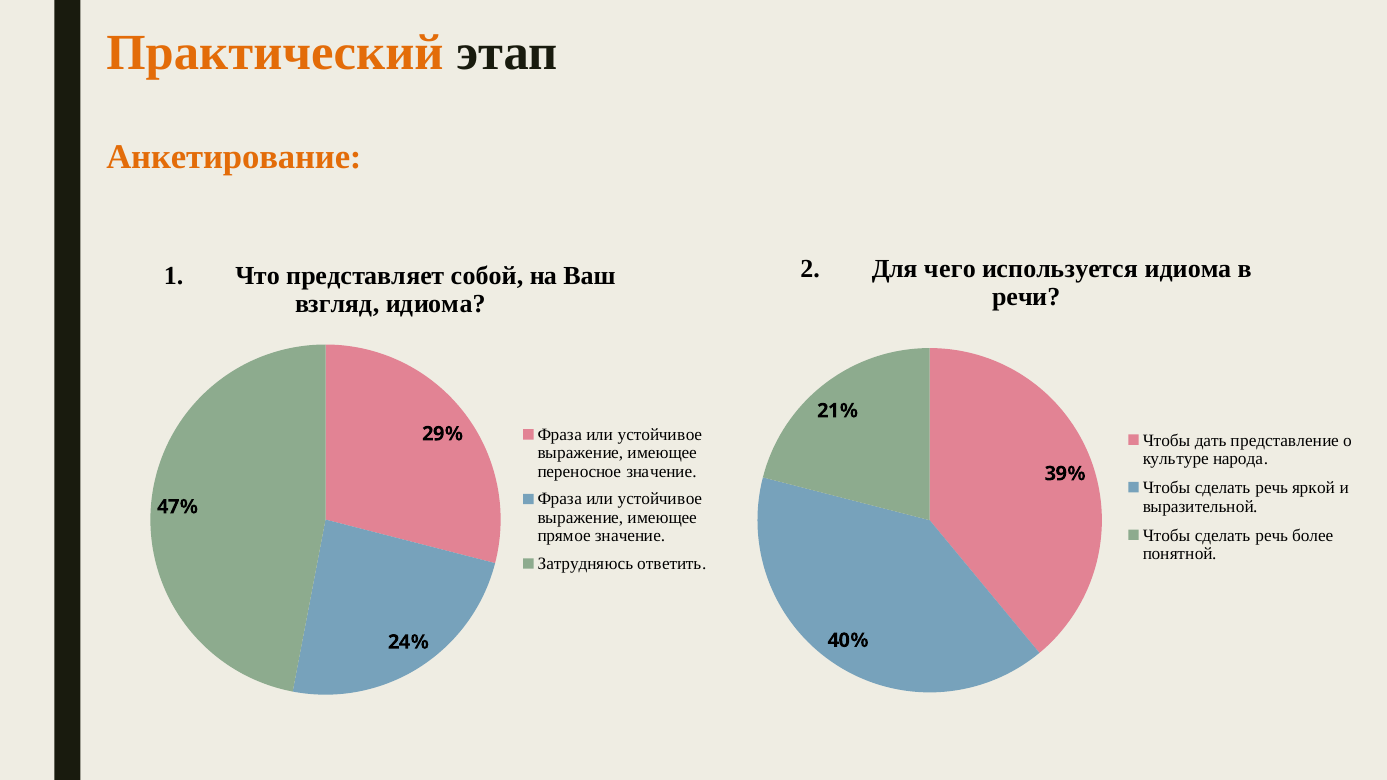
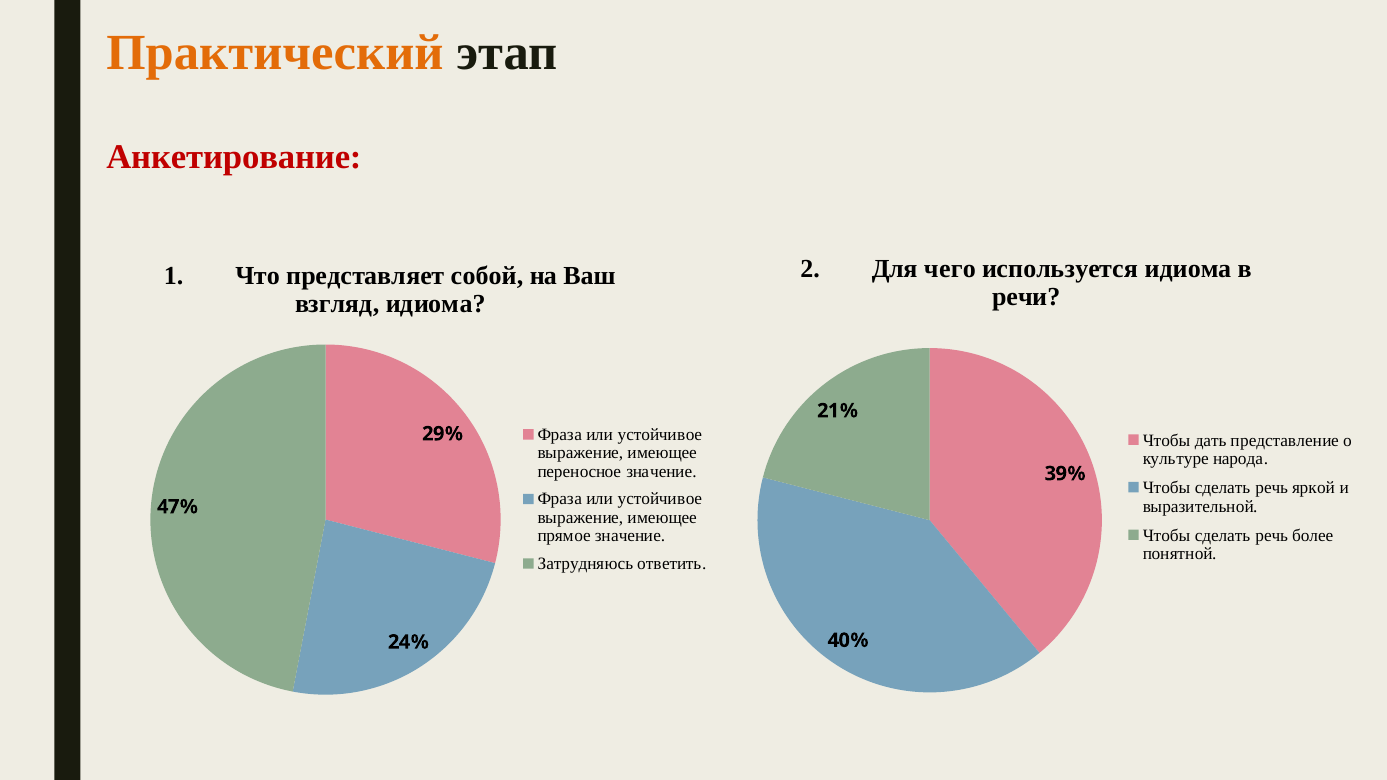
Анкетирование colour: orange -> red
